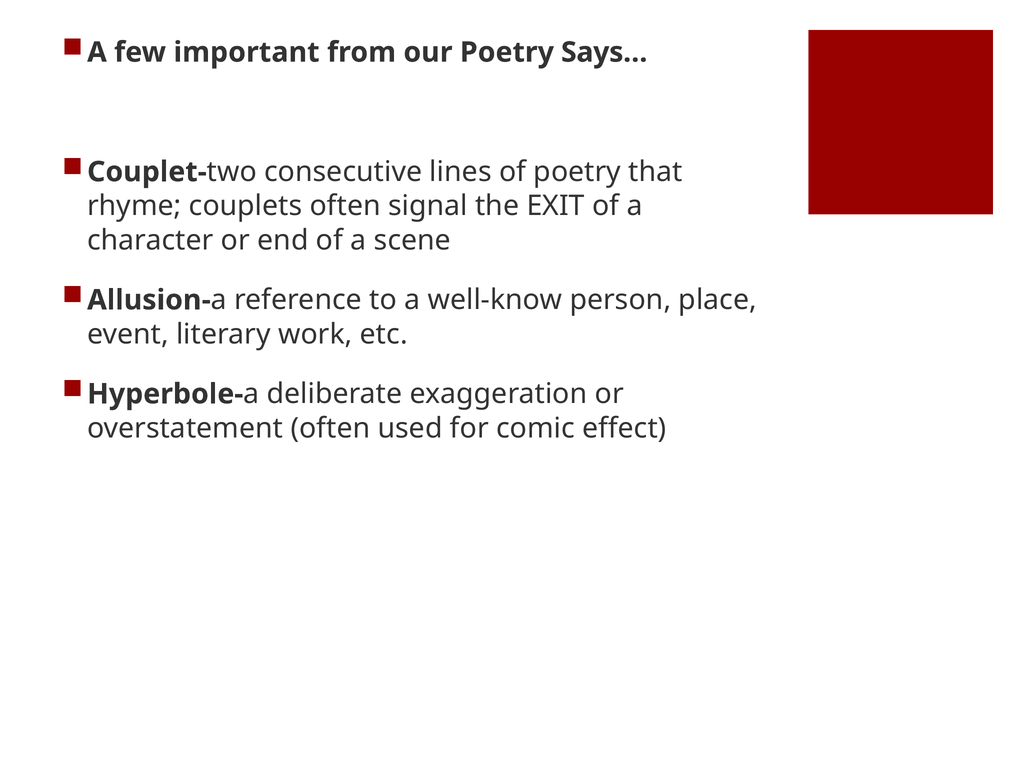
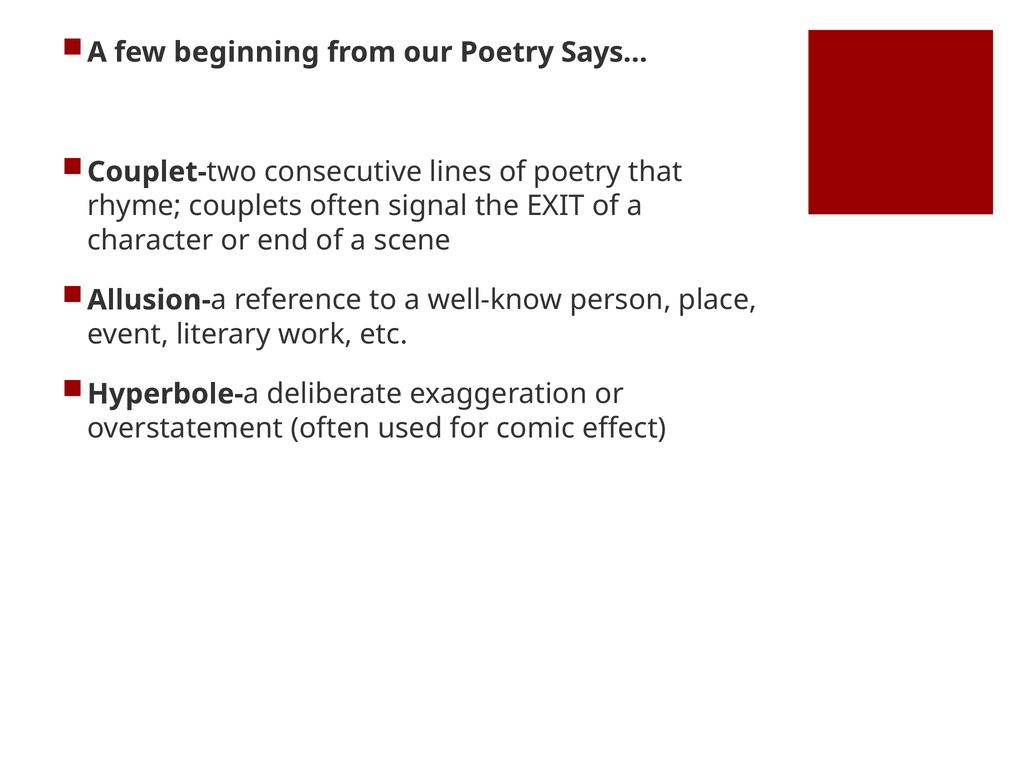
important: important -> beginning
